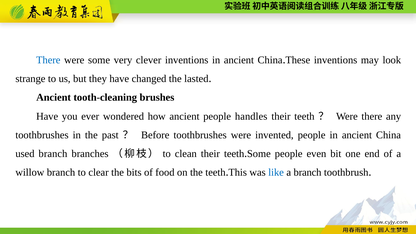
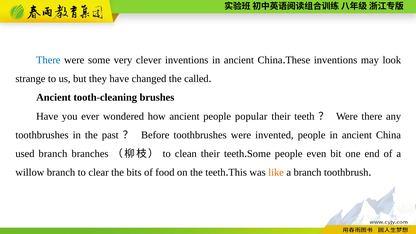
lasted: lasted -> called
handles: handles -> popular
like colour: blue -> orange
